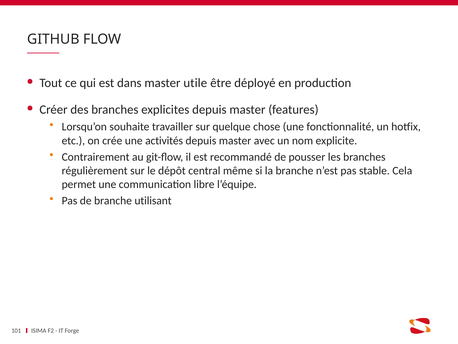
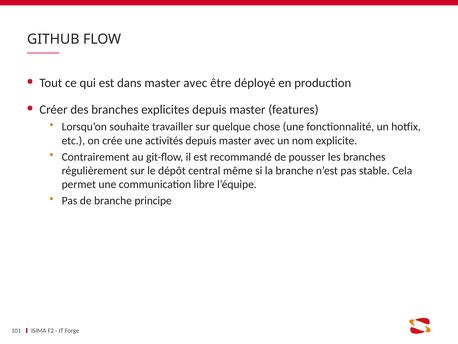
dans master utile: utile -> avec
utilisant: utilisant -> principe
